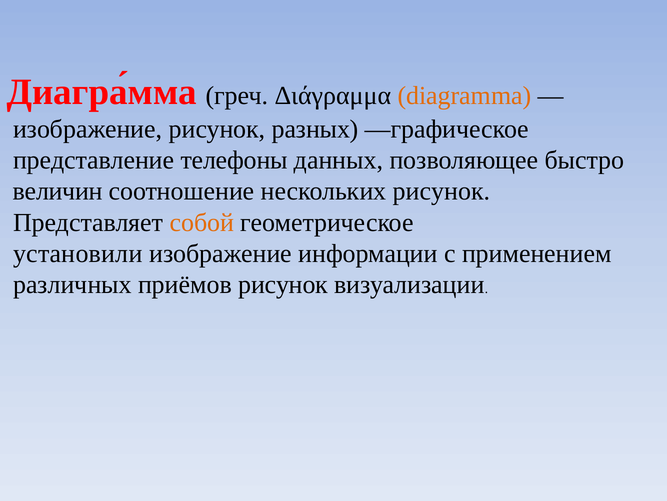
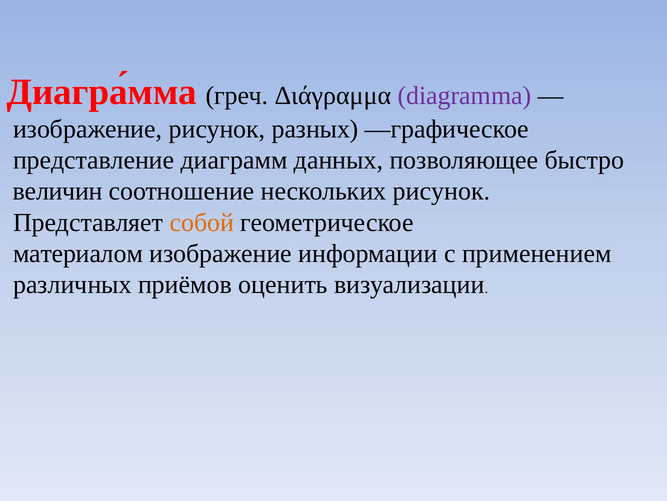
diagramma colour: orange -> purple
телефоны: телефоны -> диаграмм
установили: установили -> материалом
приёмов рисунок: рисунок -> оценить
